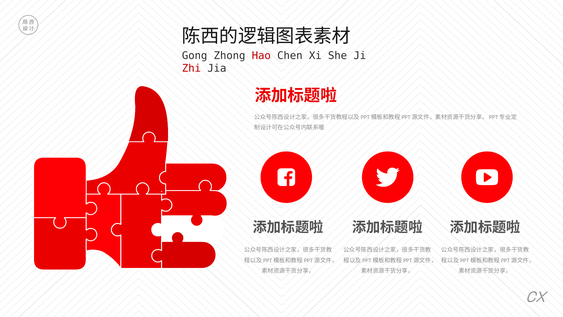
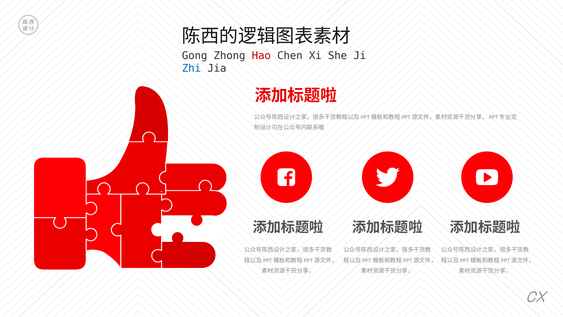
Zhi colour: red -> blue
